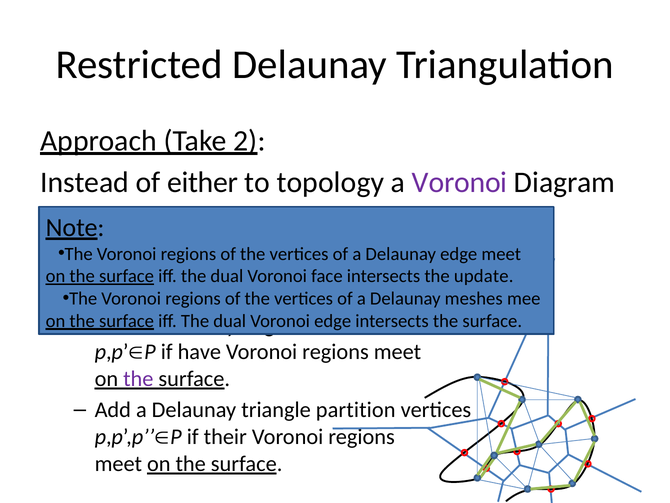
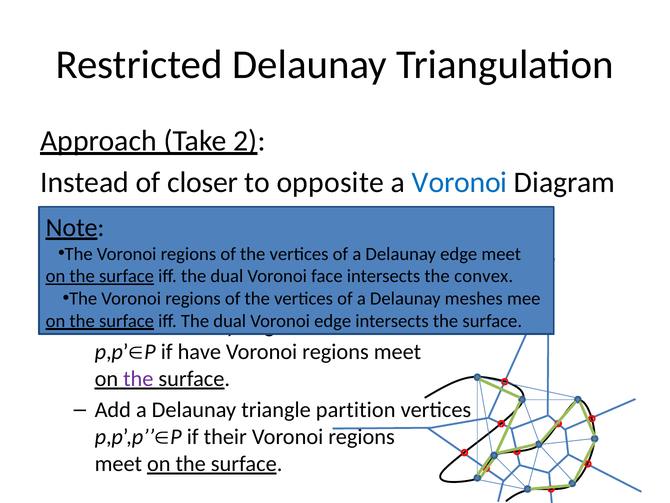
either: either -> closer
topology: topology -> opposite
Voronoi at (460, 182) colour: purple -> blue
update: update -> convex
